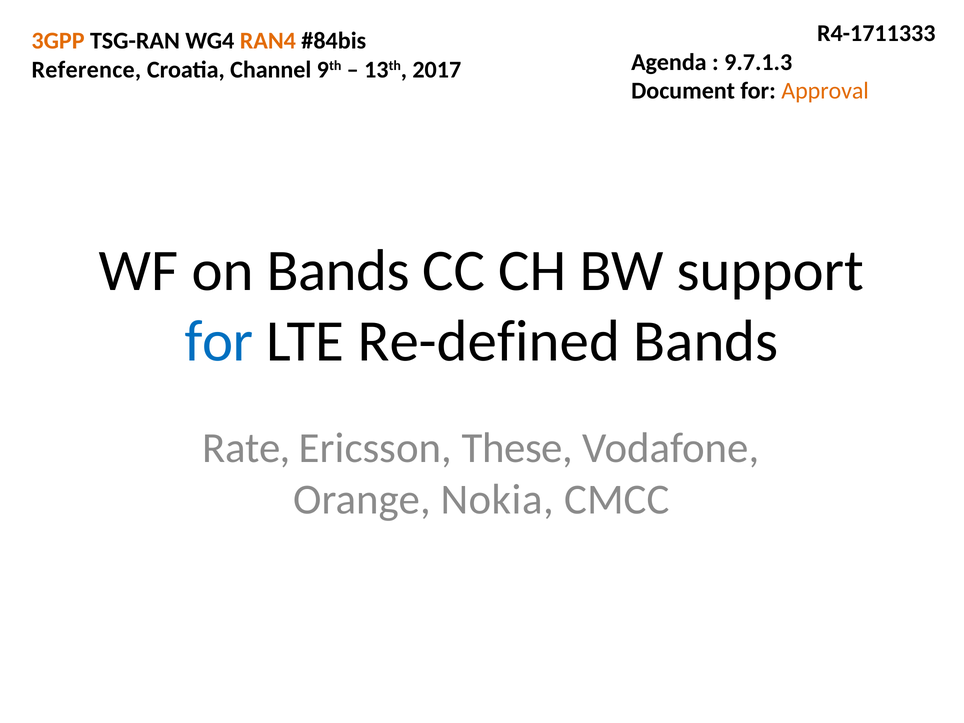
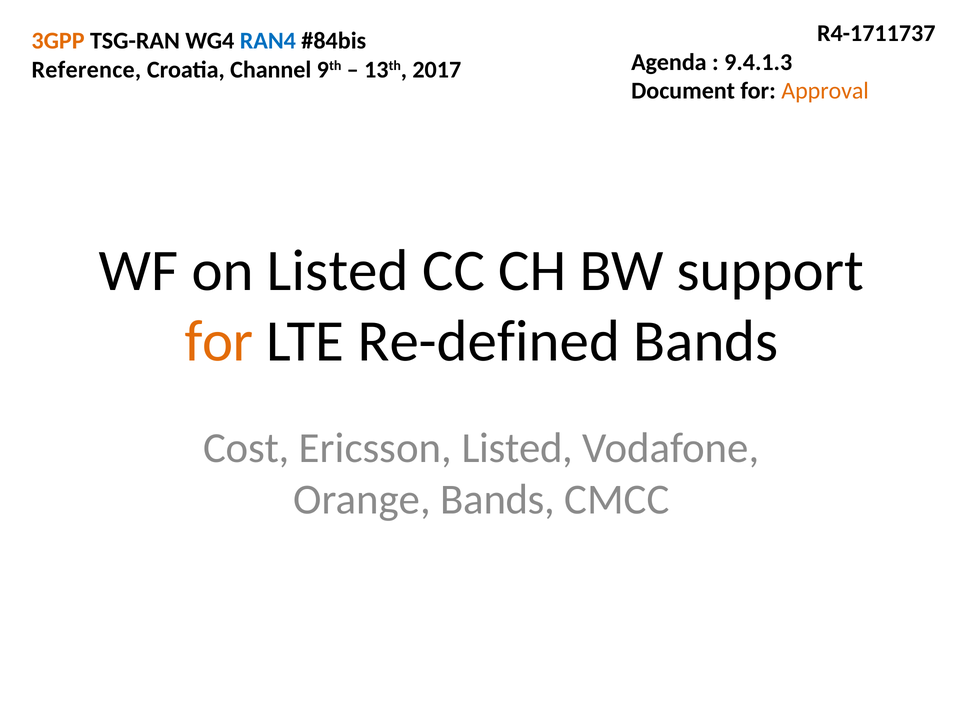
R4-1711333: R4-1711333 -> R4-1711737
RAN4 colour: orange -> blue
9.7.1.3: 9.7.1.3 -> 9.4.1.3
on Bands: Bands -> Listed
for at (219, 342) colour: blue -> orange
Rate: Rate -> Cost
Ericsson These: These -> Listed
Orange Nokia: Nokia -> Bands
